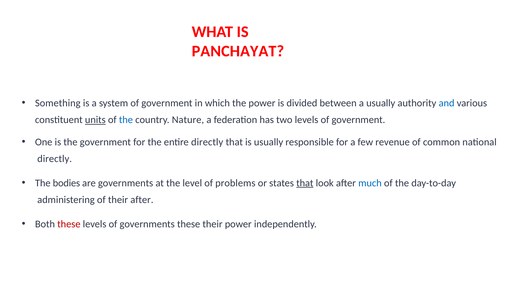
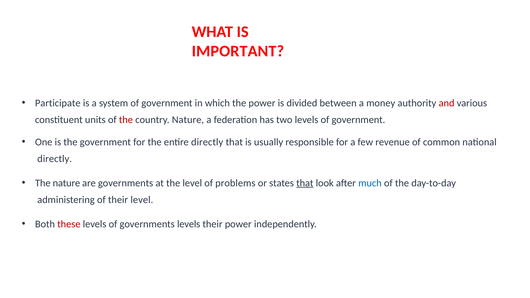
PANCHAYAT: PANCHAYAT -> IMPORTANT
Something: Something -> Participate
a usually: usually -> money
and colour: blue -> red
units underline: present -> none
the at (126, 120) colour: blue -> red
The bodies: bodies -> nature
their after: after -> level
governments these: these -> levels
